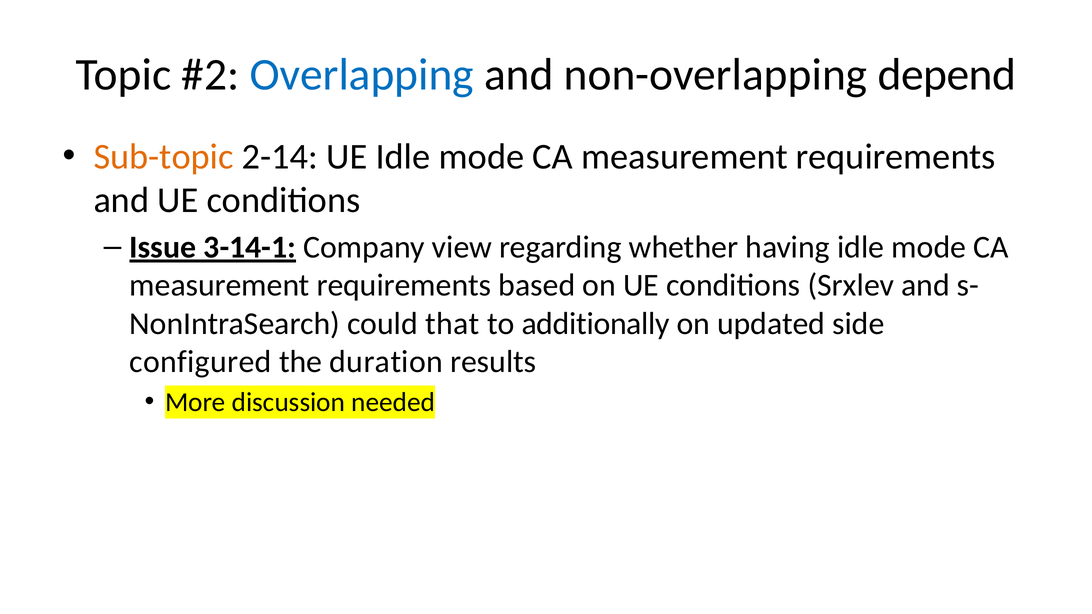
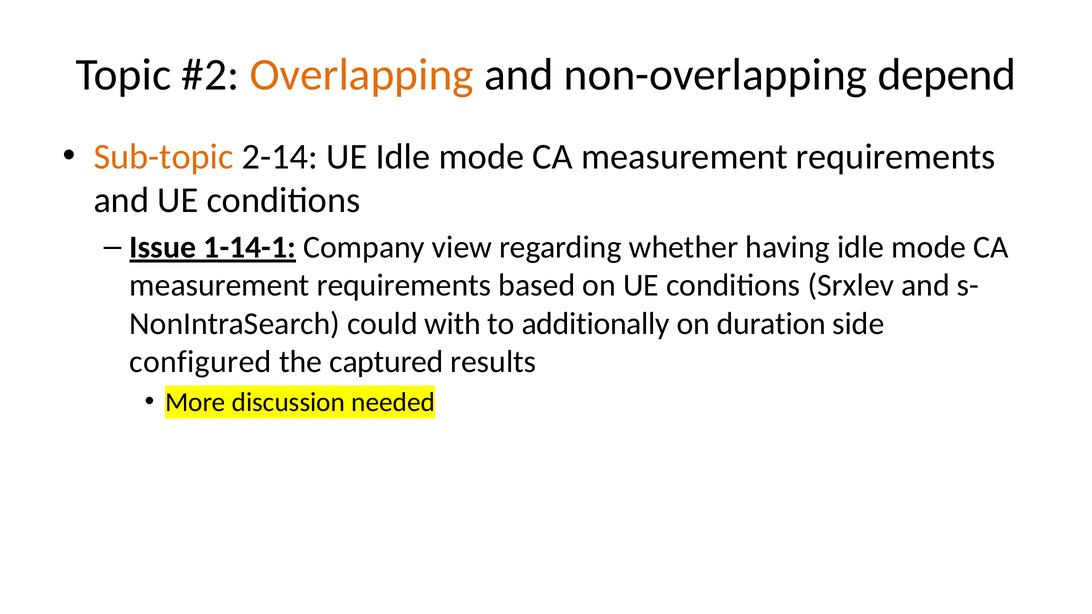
Overlapping colour: blue -> orange
3-14-1: 3-14-1 -> 1-14-1
that: that -> with
updated: updated -> duration
duration: duration -> captured
